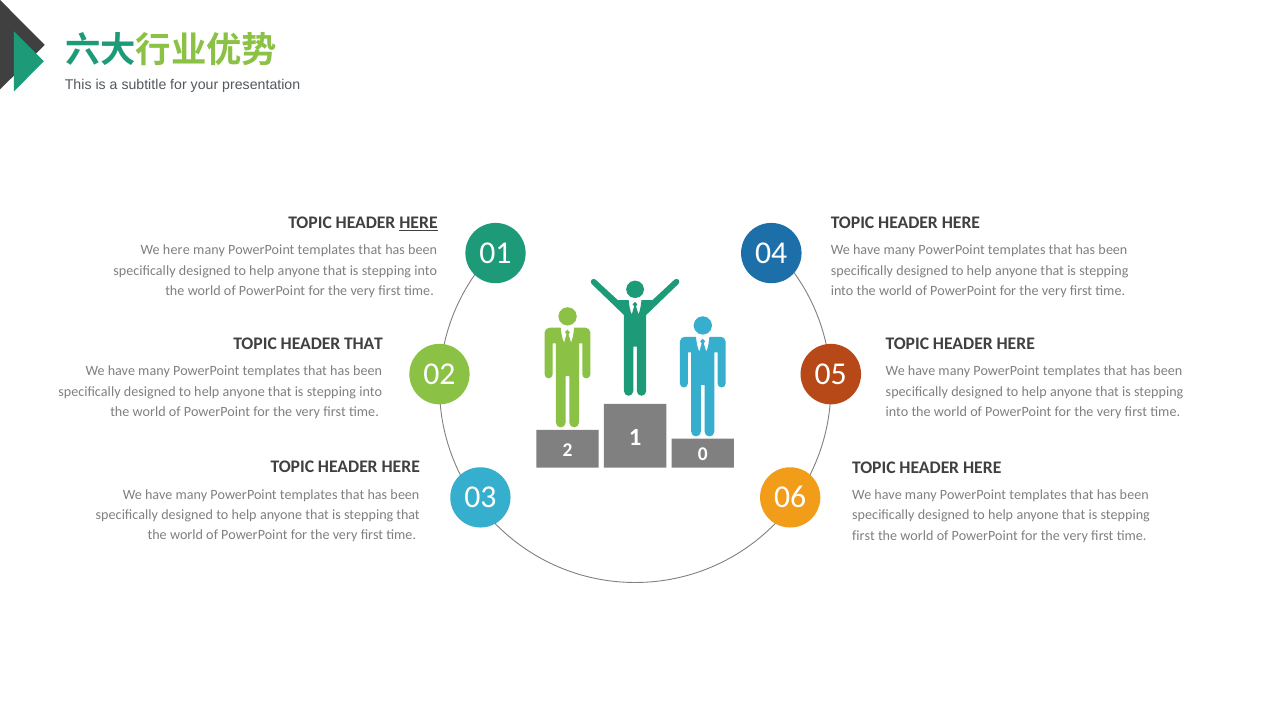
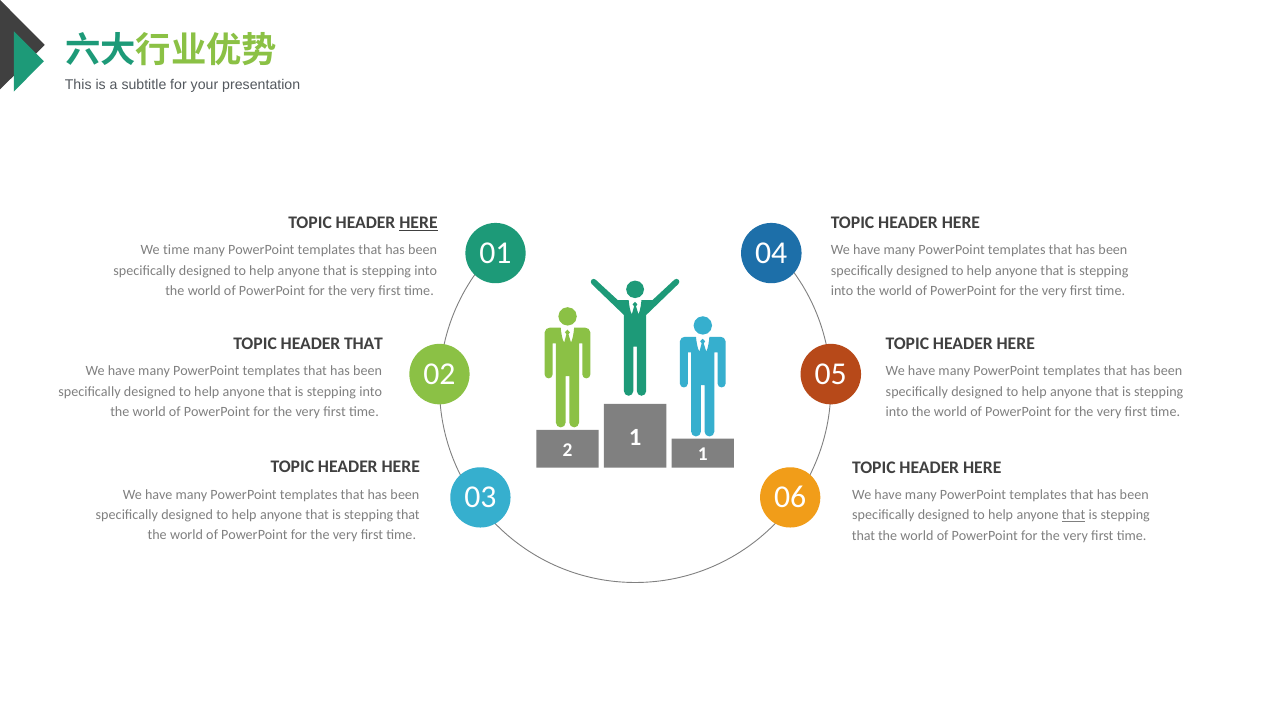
We here: here -> time
2 0: 0 -> 1
that at (1074, 515) underline: none -> present
first at (863, 535): first -> that
